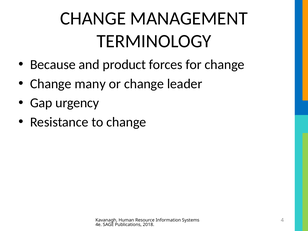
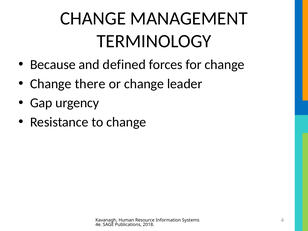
product: product -> defined
many: many -> there
